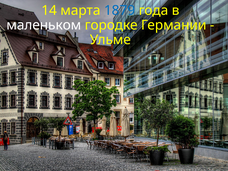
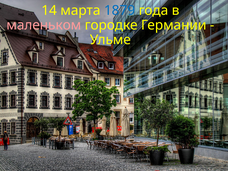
маленьком colour: white -> pink
